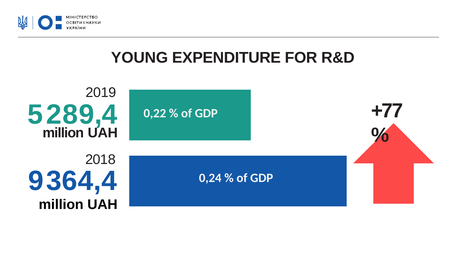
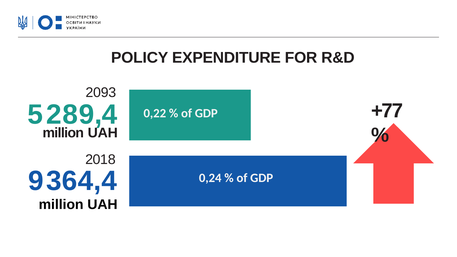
YOUNG: YOUNG -> POLICY
2019: 2019 -> 2093
